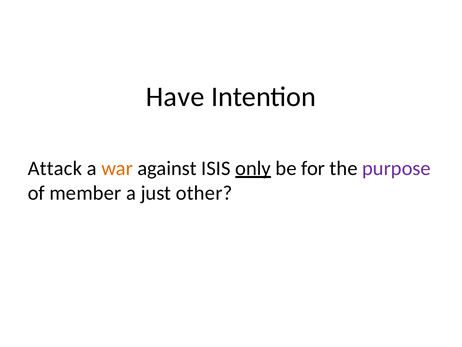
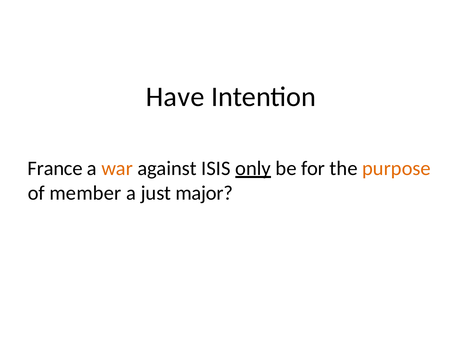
Attack: Attack -> France
purpose colour: purple -> orange
other: other -> major
